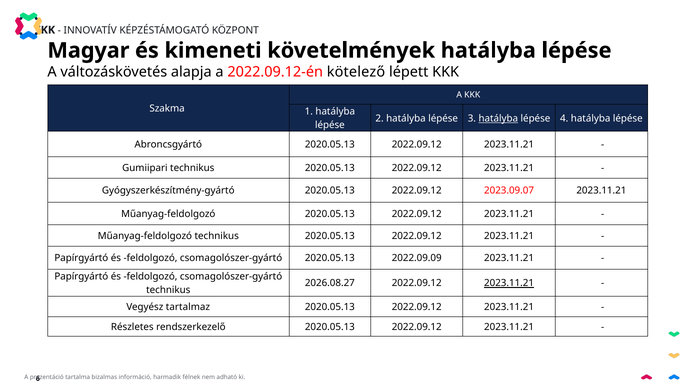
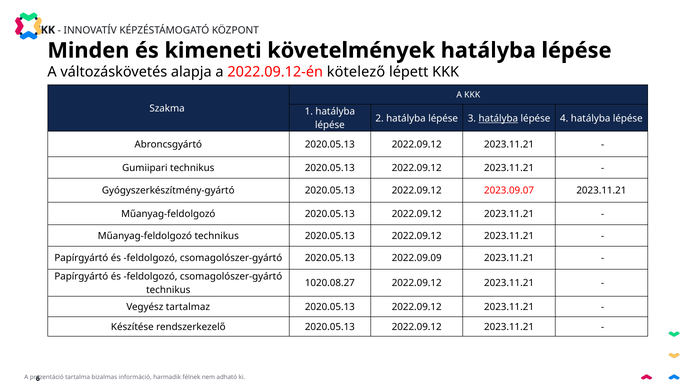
Magyar: Magyar -> Minden
2026.08.27: 2026.08.27 -> 1020.08.27
2023.11.21 at (509, 283) underline: present -> none
Részletes: Részletes -> Készítése
